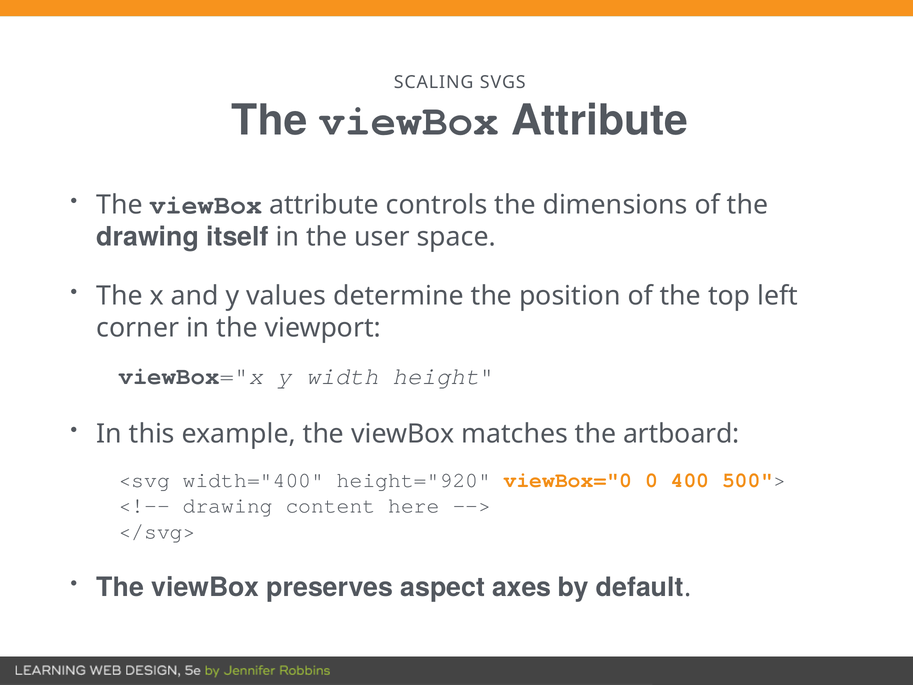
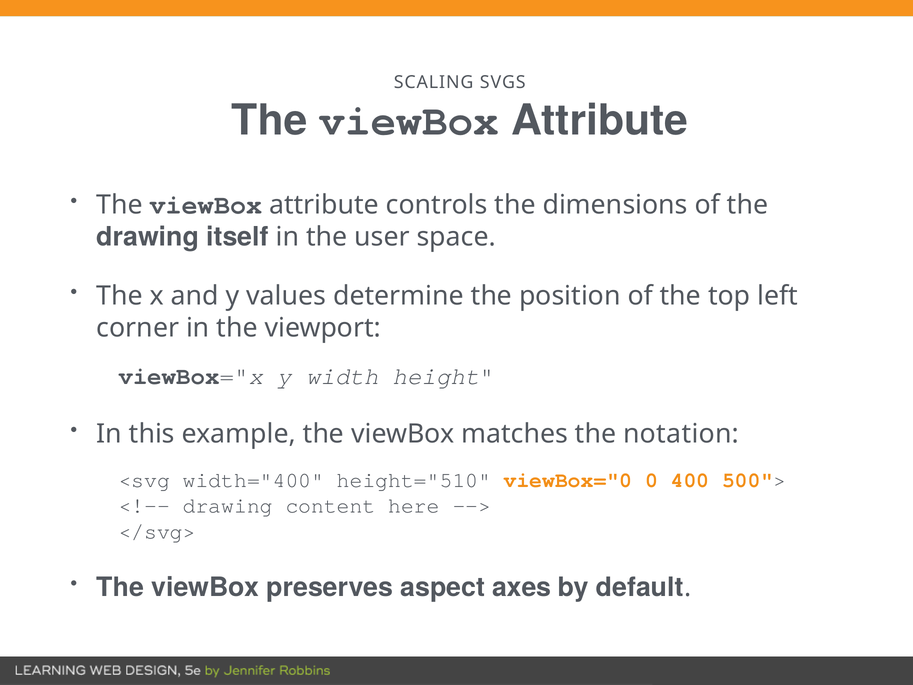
artboard: artboard -> notation
height="920: height="920 -> height="510
